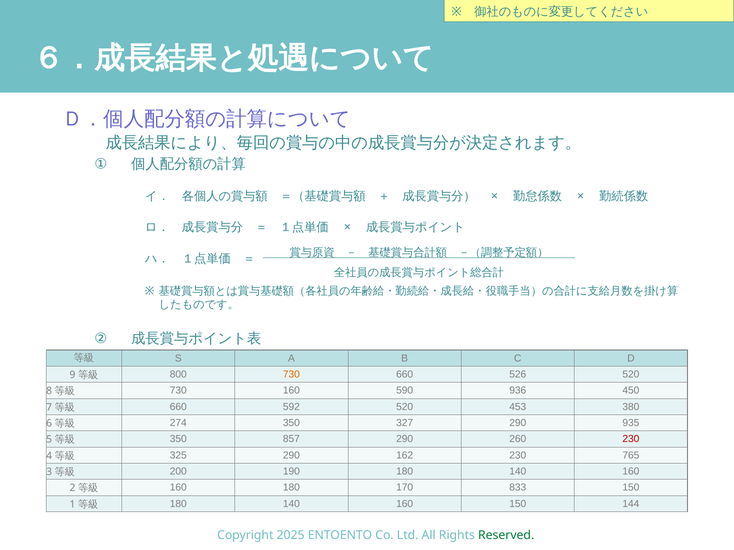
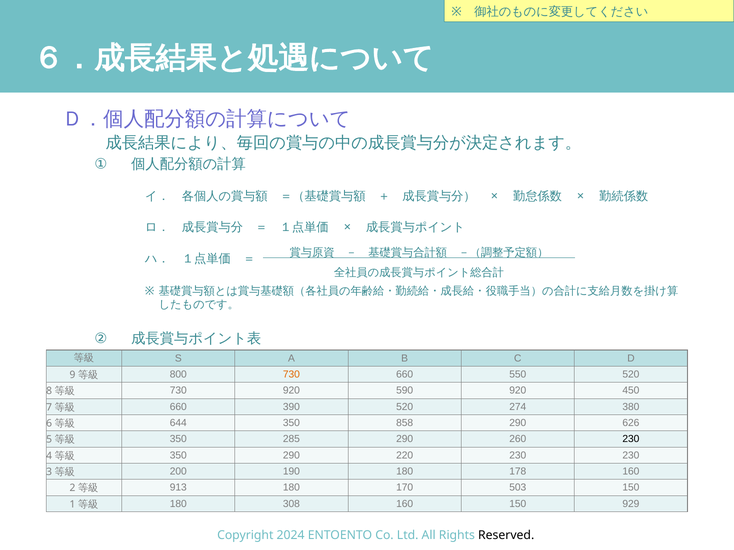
526: 526 -> 550
730 160: 160 -> 920
590 936: 936 -> 920
592: 592 -> 390
453: 453 -> 274
274: 274 -> 644
327: 327 -> 858
935: 935 -> 626
857: 857 -> 285
230 at (631, 440) colour: red -> black
325 at (178, 456): 325 -> 350
162: 162 -> 220
230 765: 765 -> 230
190 180 140: 140 -> 178
160 at (178, 488): 160 -> 913
833: 833 -> 503
140 at (291, 504): 140 -> 308
144: 144 -> 929
2025: 2025 -> 2024
Reserved colour: green -> black
